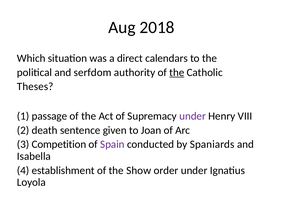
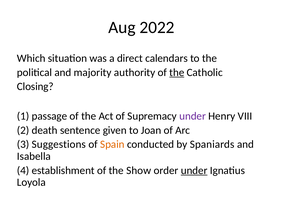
2018: 2018 -> 2022
serfdom: serfdom -> majority
Theses: Theses -> Closing
Competition: Competition -> Suggestions
Spain colour: purple -> orange
under at (194, 171) underline: none -> present
